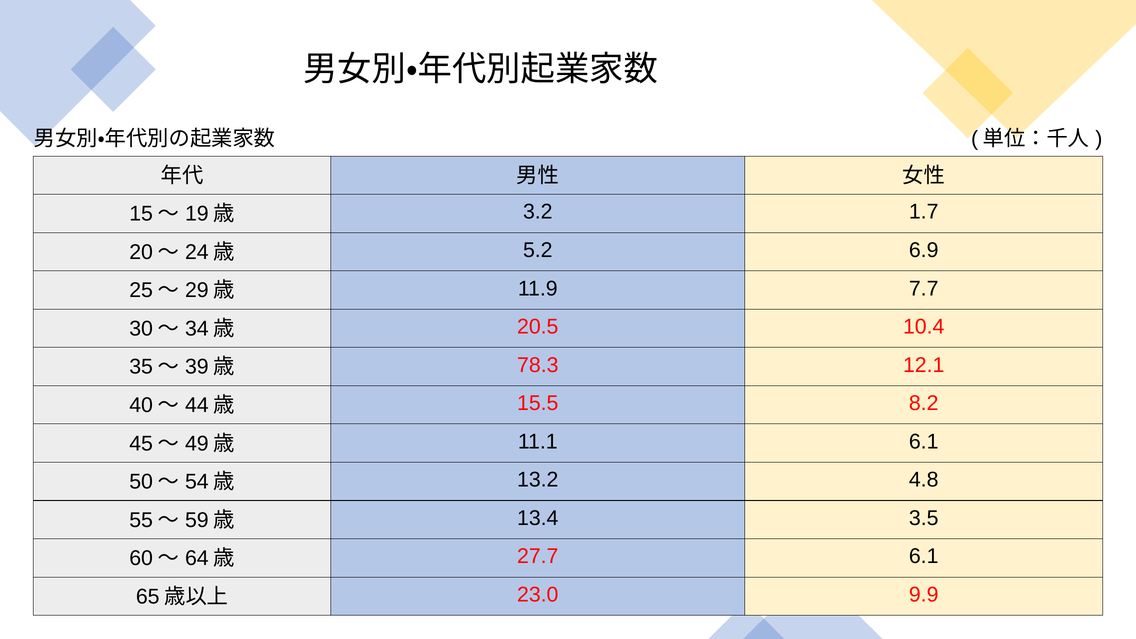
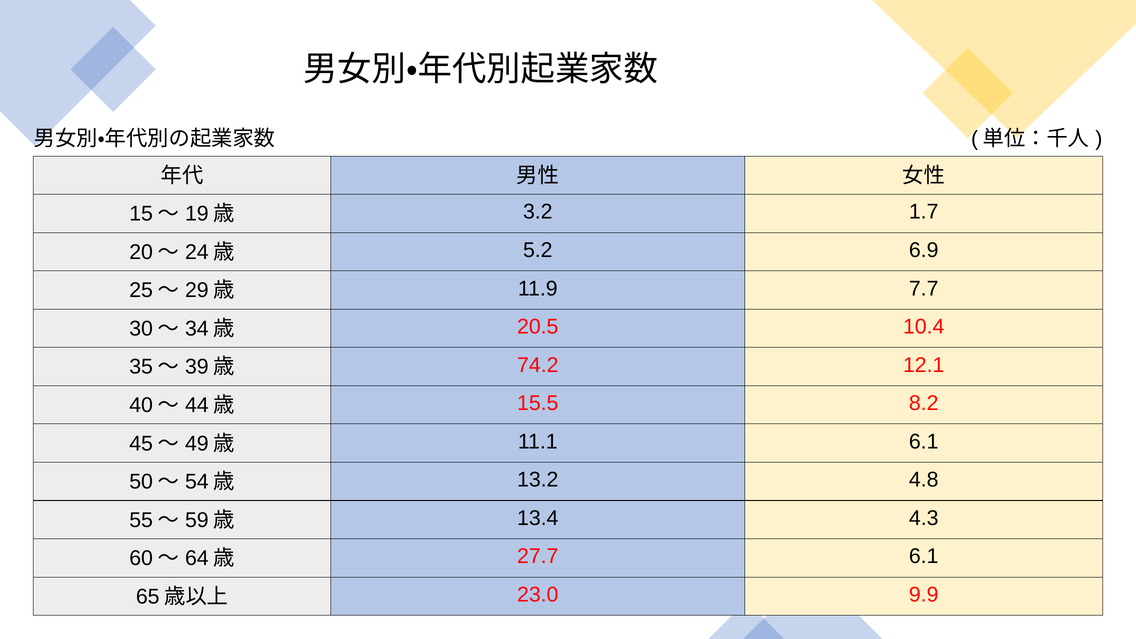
78.3: 78.3 -> 74.2
3.5: 3.5 -> 4.3
